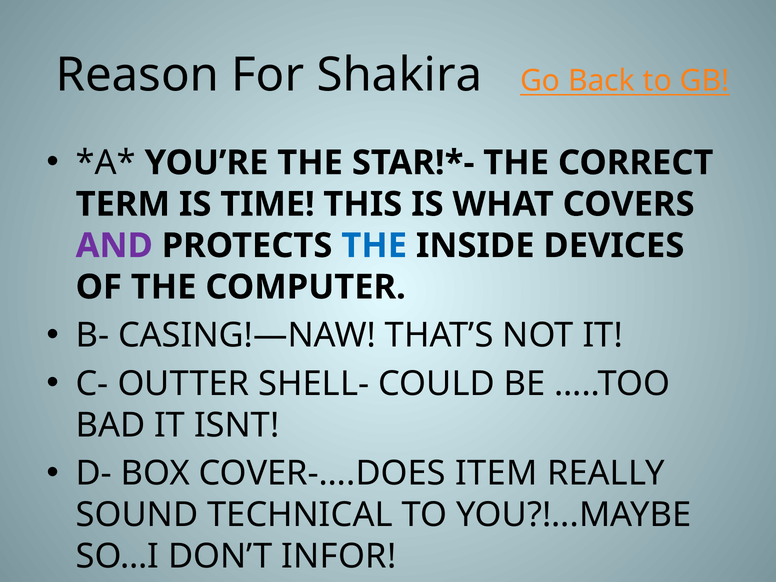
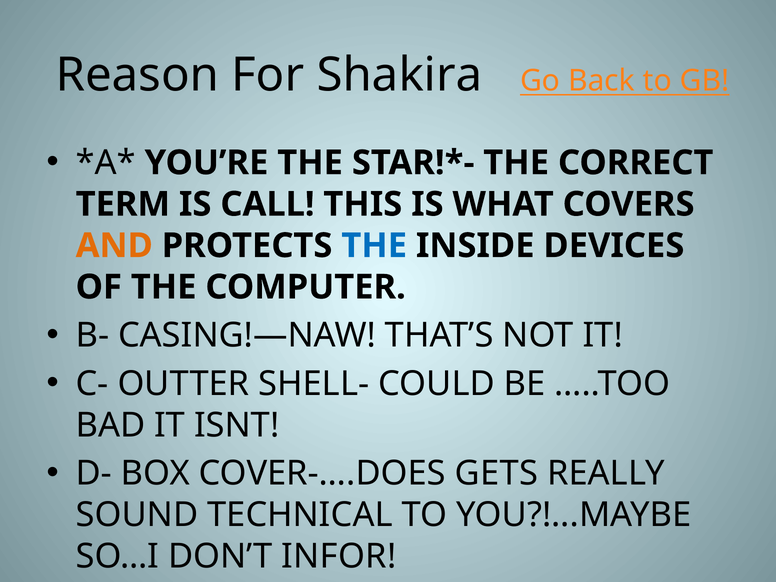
TIME: TIME -> CALL
AND colour: purple -> orange
ITEM: ITEM -> GETS
